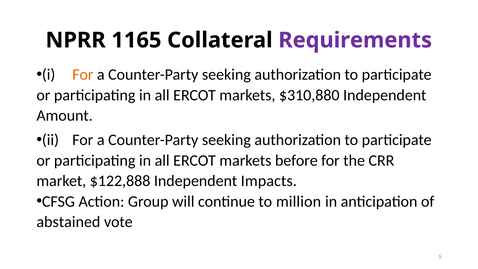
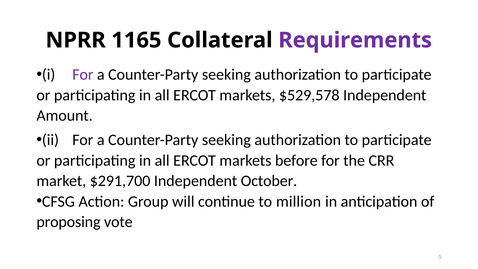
For at (83, 75) colour: orange -> purple
$310,880: $310,880 -> $529,578
$122,888: $122,888 -> $291,700
Impacts: Impacts -> October
abstained: abstained -> proposing
